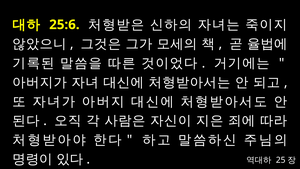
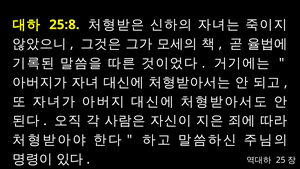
25:6: 25:6 -> 25:8
